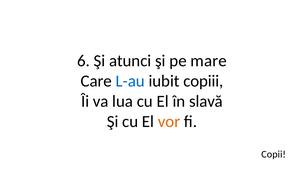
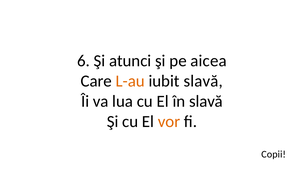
mare: mare -> aicea
L-au colour: blue -> orange
iubit copiii: copiii -> slavă
